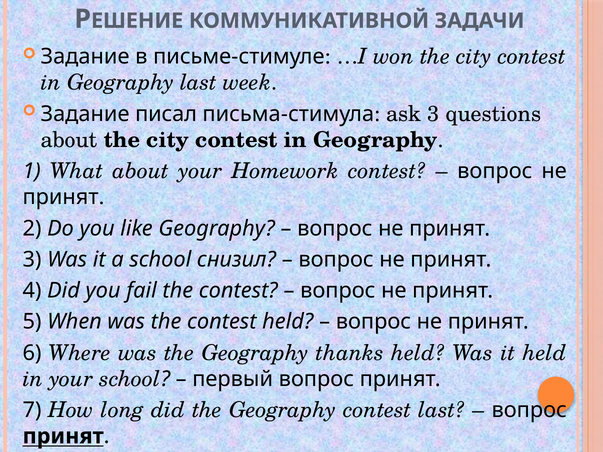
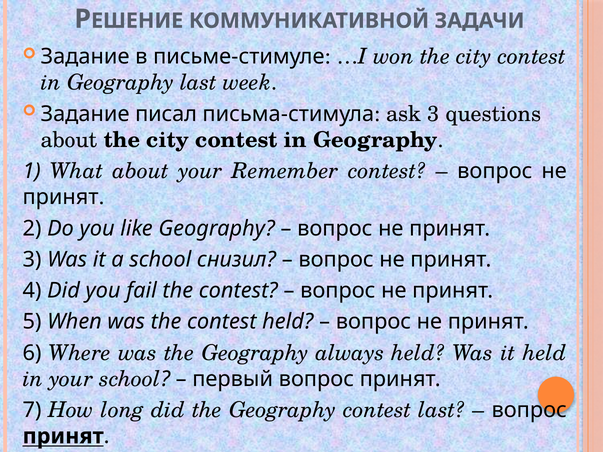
Homework: Homework -> Remember
thanks: thanks -> always
